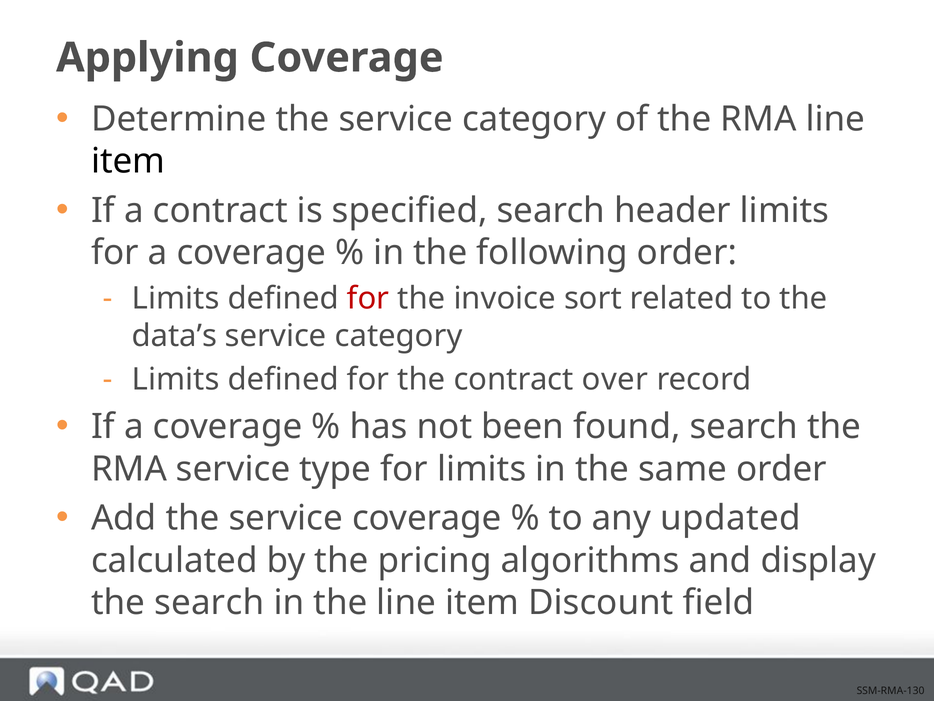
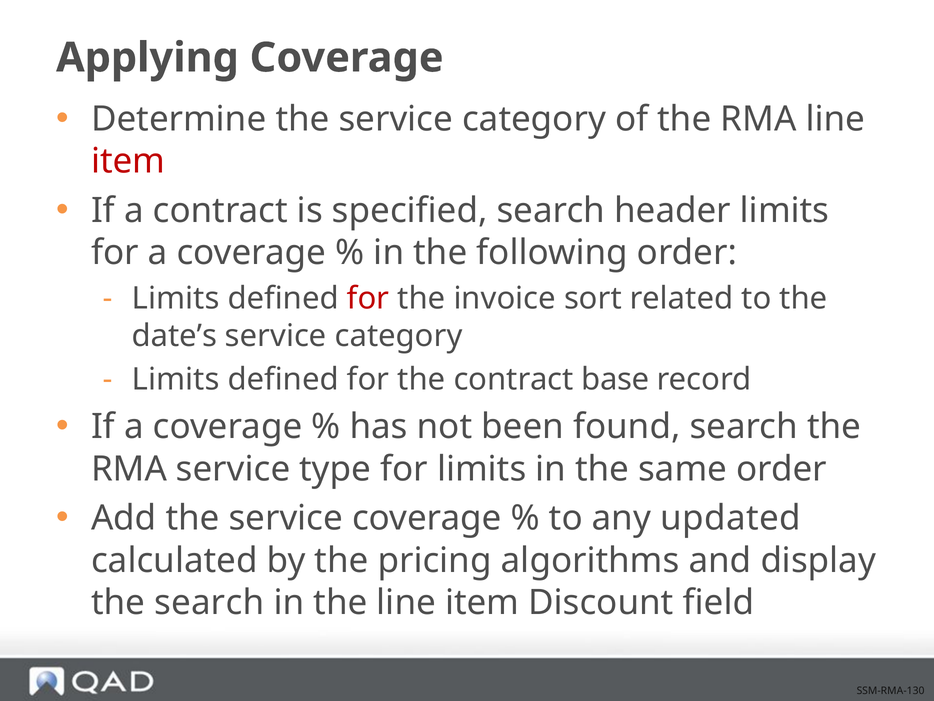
item at (128, 161) colour: black -> red
data’s: data’s -> date’s
over: over -> base
